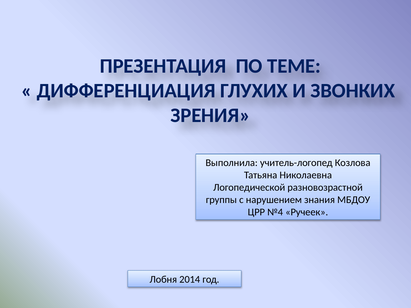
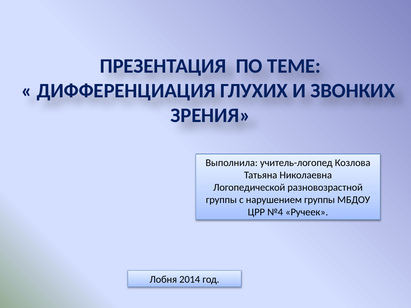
нарушением знания: знания -> группы
